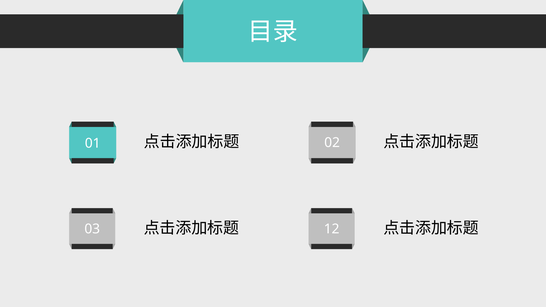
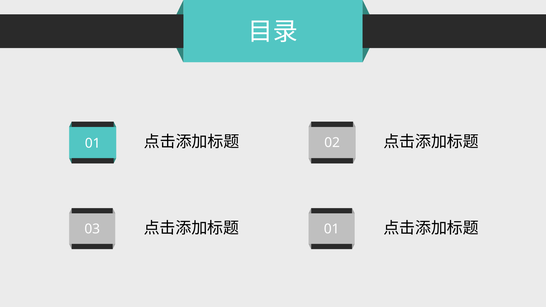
12 at (332, 229): 12 -> 01
